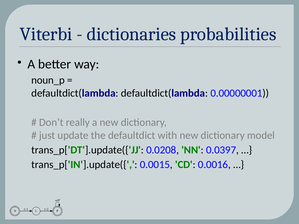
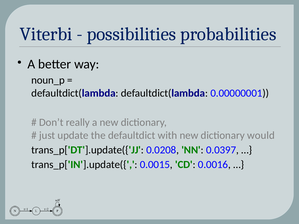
dictionaries: dictionaries -> possibilities
model: model -> would
